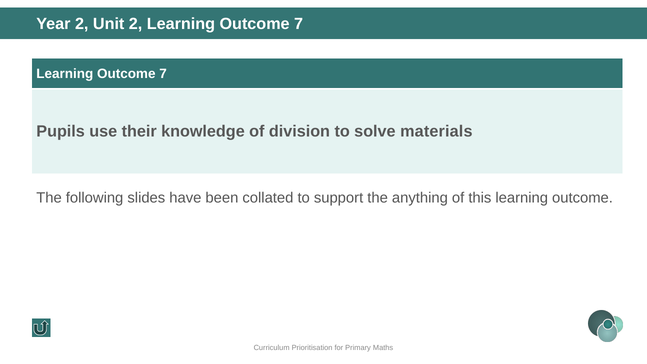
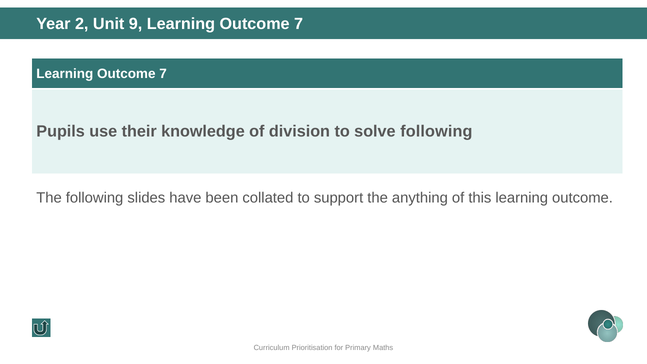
Unit 2: 2 -> 9
solve materials: materials -> following
